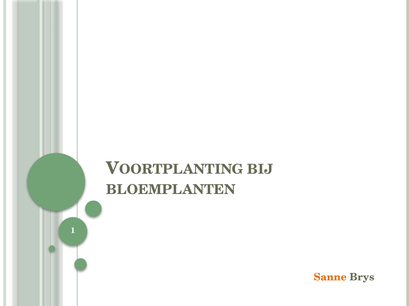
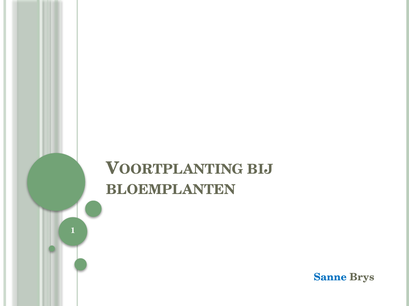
Sanne colour: orange -> blue
